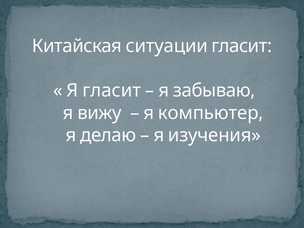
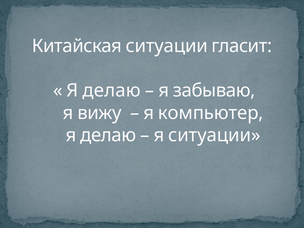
гласит at (112, 91): гласит -> делаю
я изучения: изучения -> ситуации
